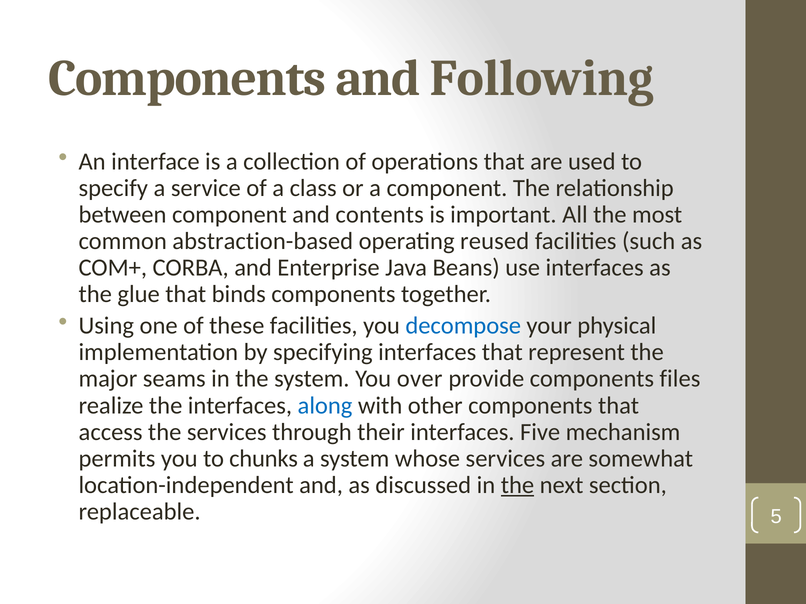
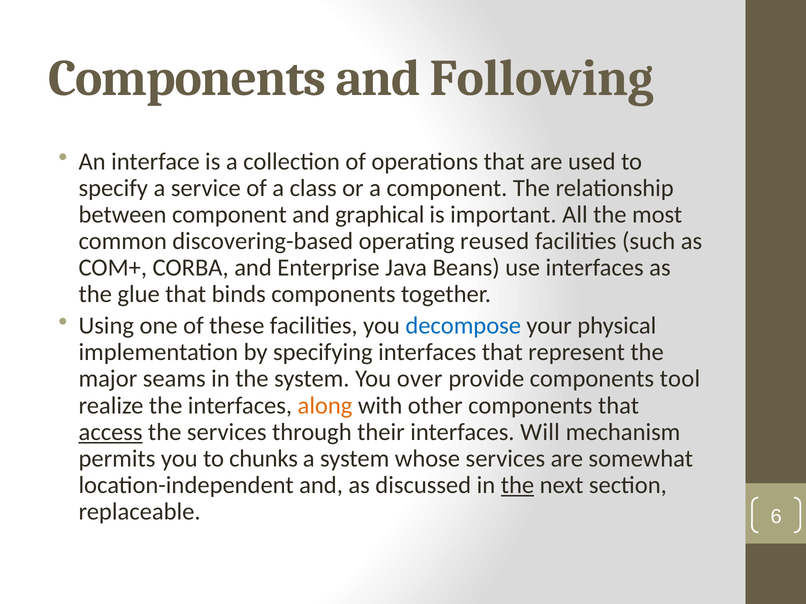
contents: contents -> graphical
abstraction-based: abstraction-based -> discovering-based
files: files -> tool
along colour: blue -> orange
access underline: none -> present
Five: Five -> Will
5: 5 -> 6
